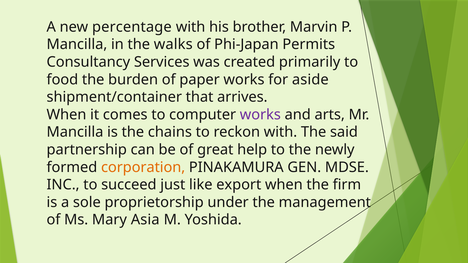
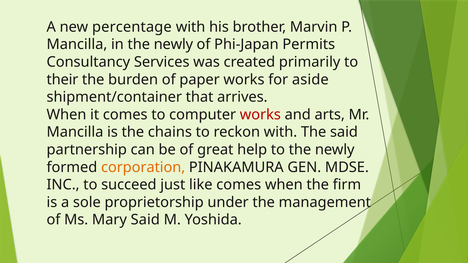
in the walks: walks -> newly
food: food -> their
works at (260, 115) colour: purple -> red
like export: export -> comes
Mary Asia: Asia -> Said
